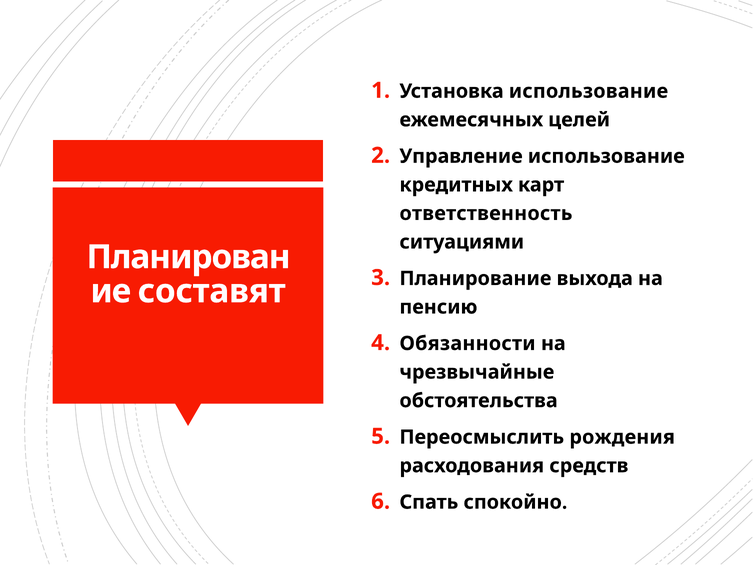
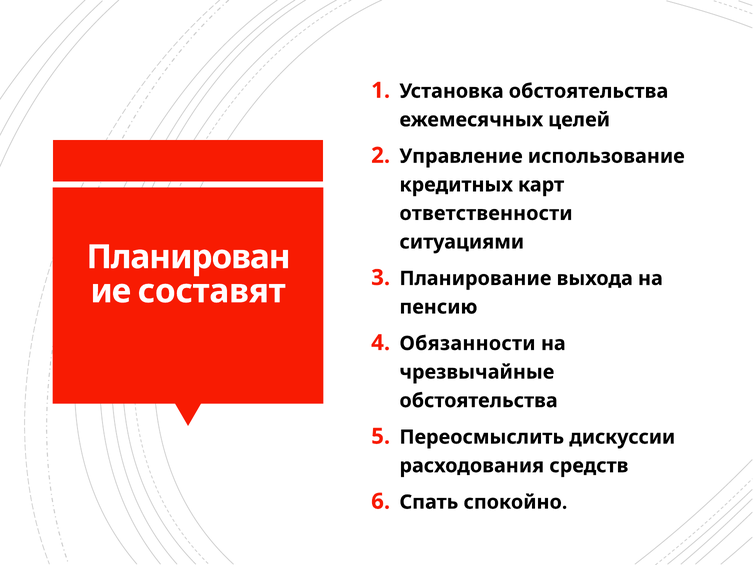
Установка использование: использование -> обстоятельства
ответственность: ответственность -> ответственности
рождения: рождения -> дискуссии
